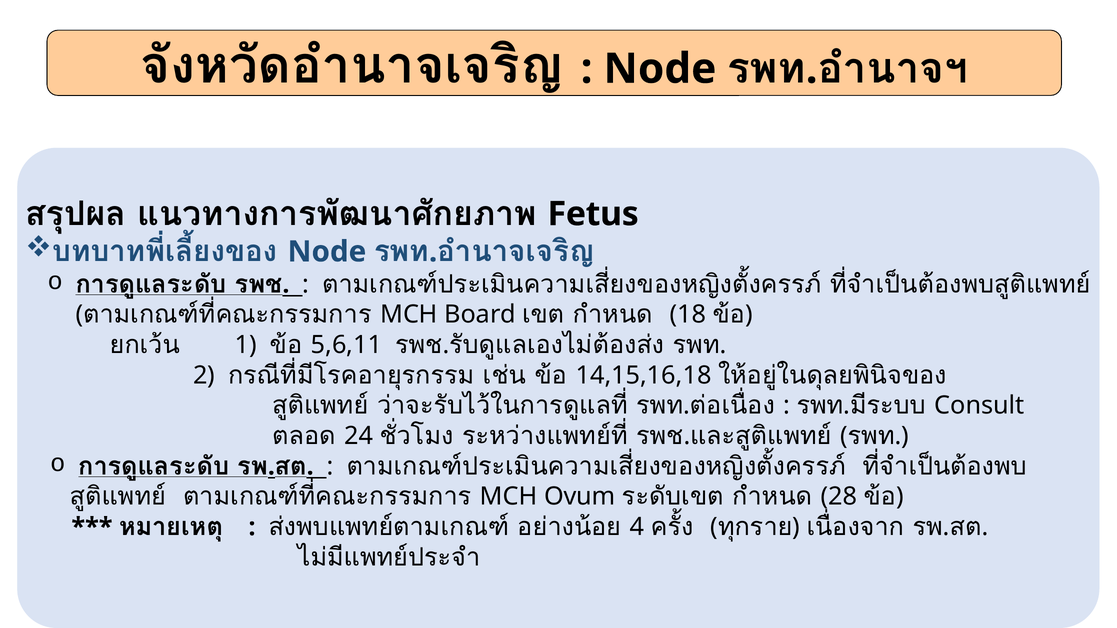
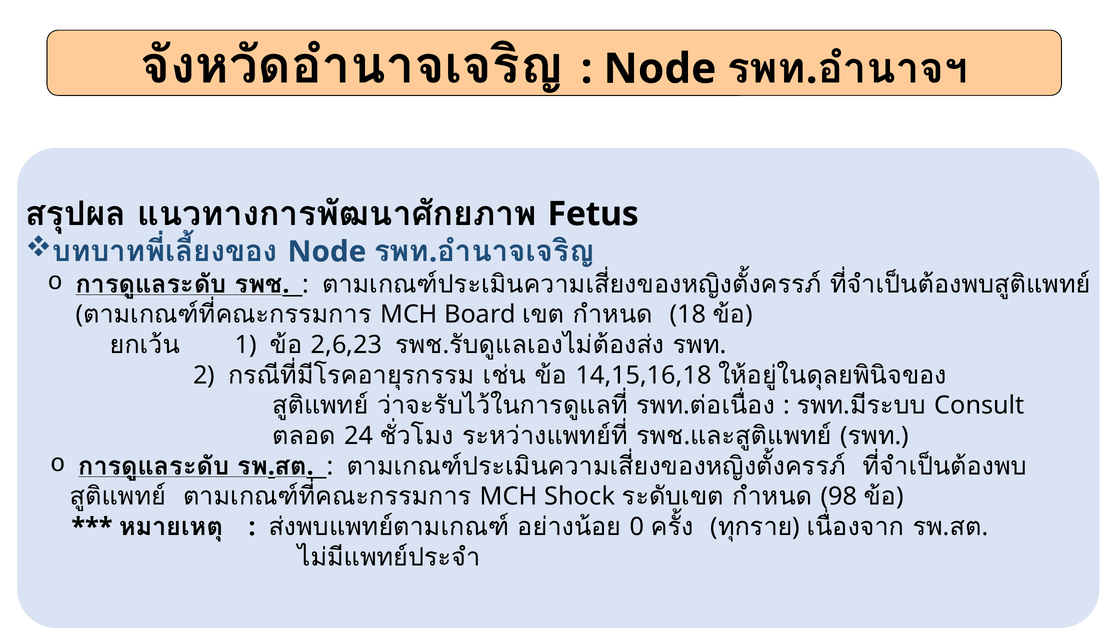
5,6,11: 5,6,11 -> 2,6,23
Ovum: Ovum -> Shock
28: 28 -> 98
4: 4 -> 0
